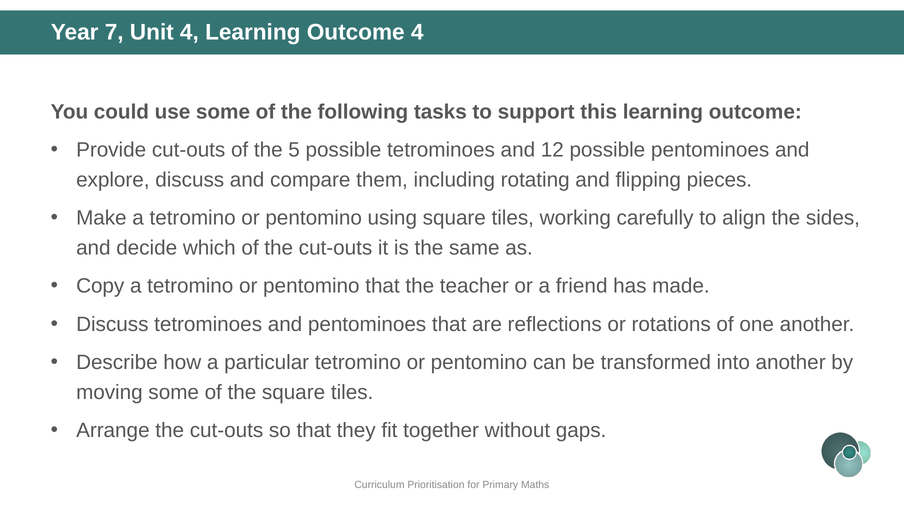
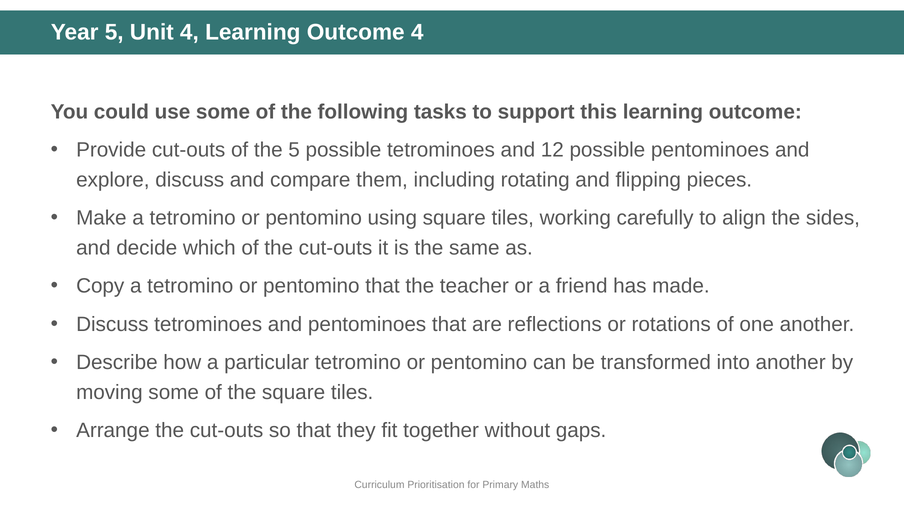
Year 7: 7 -> 5
